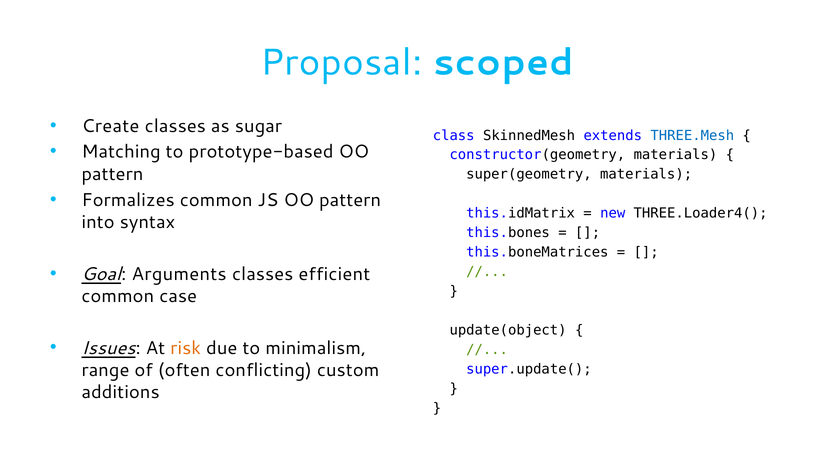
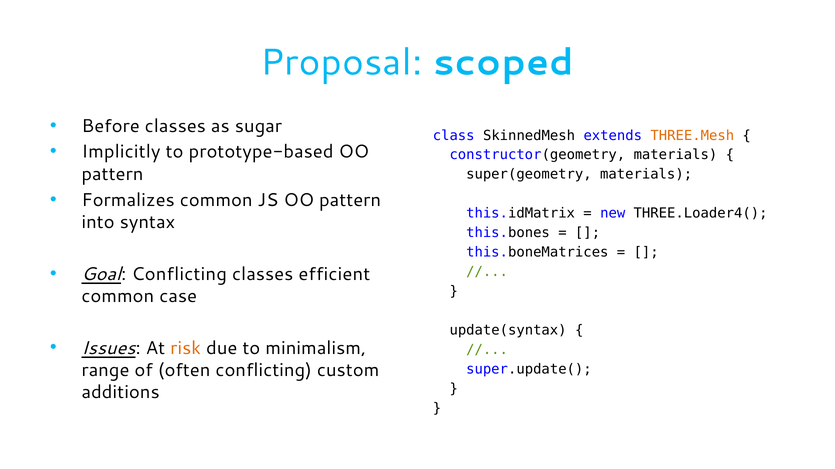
Create: Create -> Before
THREE.Mesh colour: blue -> orange
Matching: Matching -> Implicitly
Goal Arguments: Arguments -> Conflicting
update(object: update(object -> update(syntax
